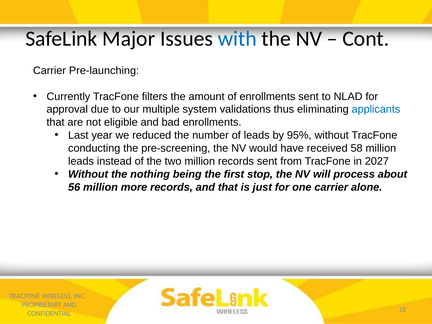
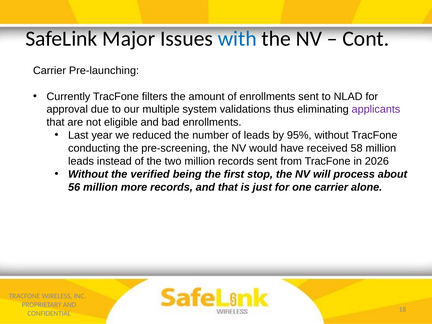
applicants colour: blue -> purple
2027: 2027 -> 2026
nothing: nothing -> verified
